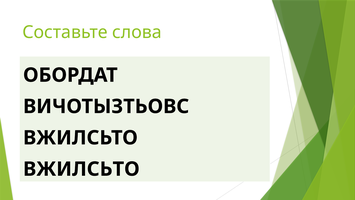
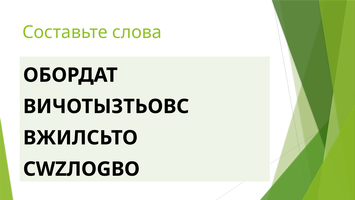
ВЖИЛСЬТО at (81, 169): ВЖИЛСЬТО -> СWZЛОGВО
